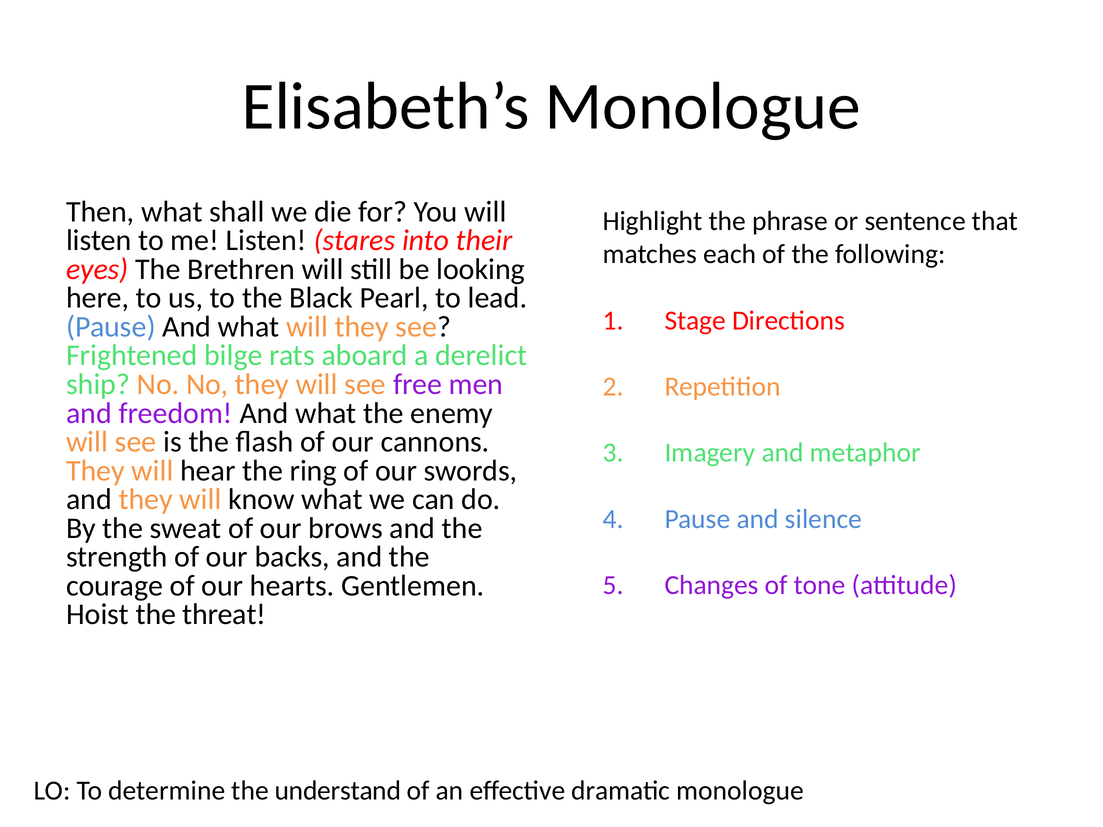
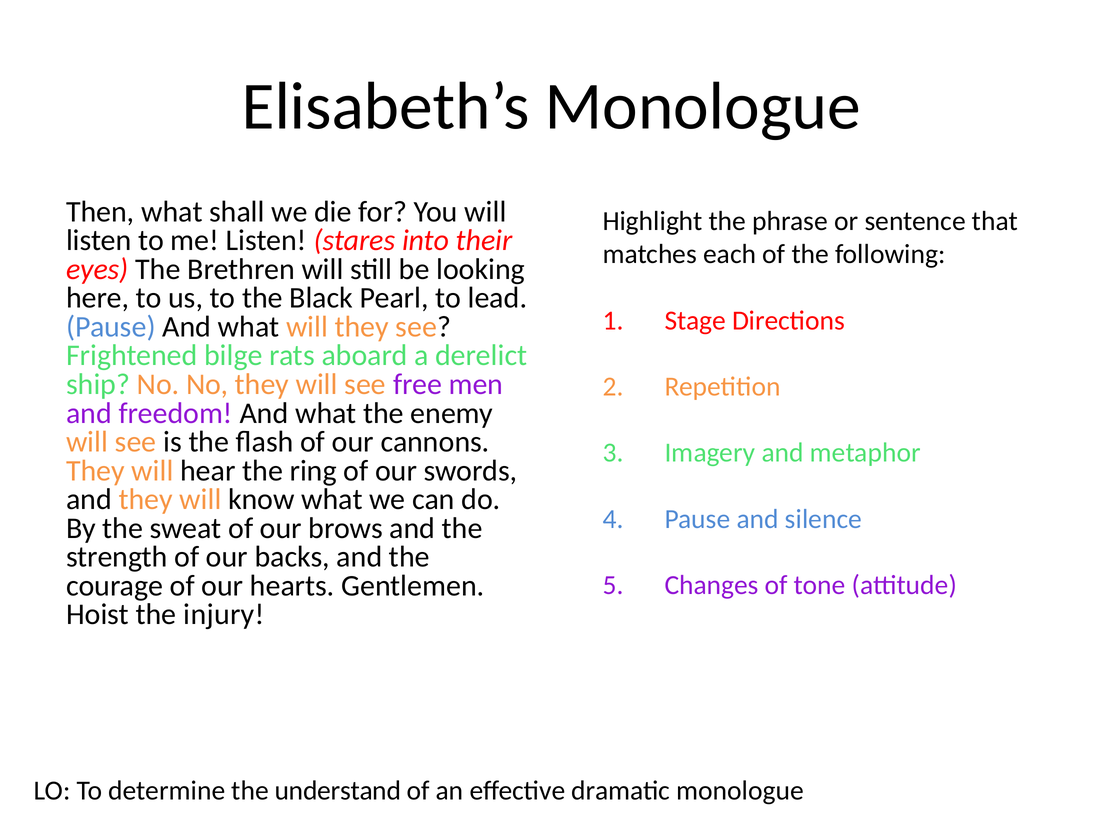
threat: threat -> injury
